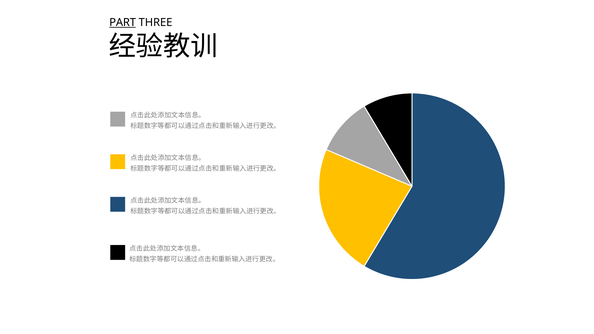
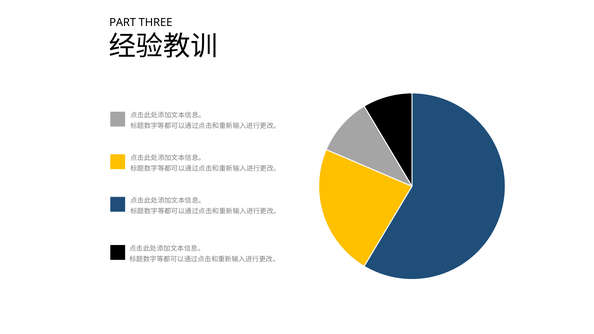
PART underline: present -> none
